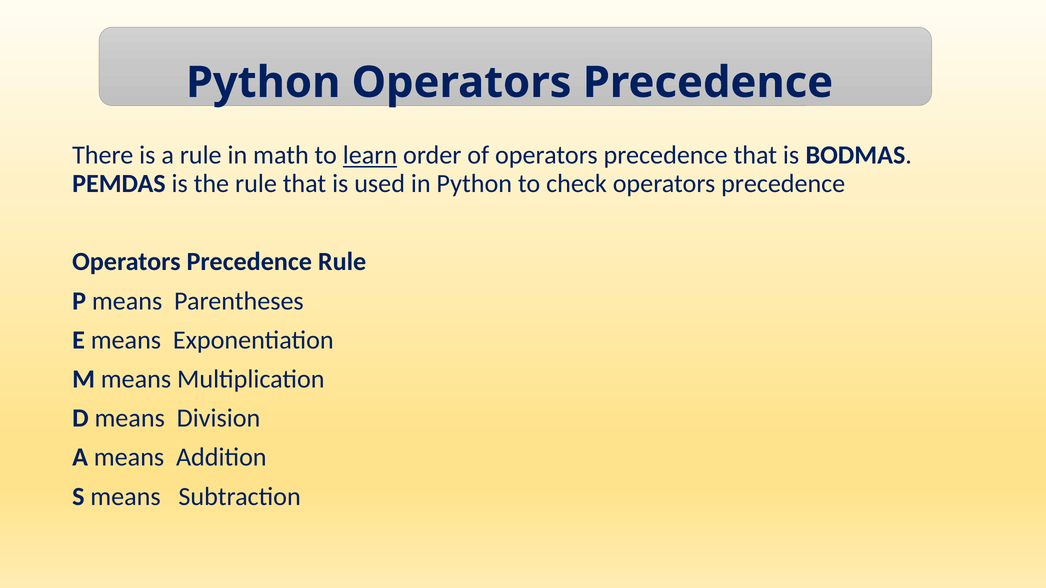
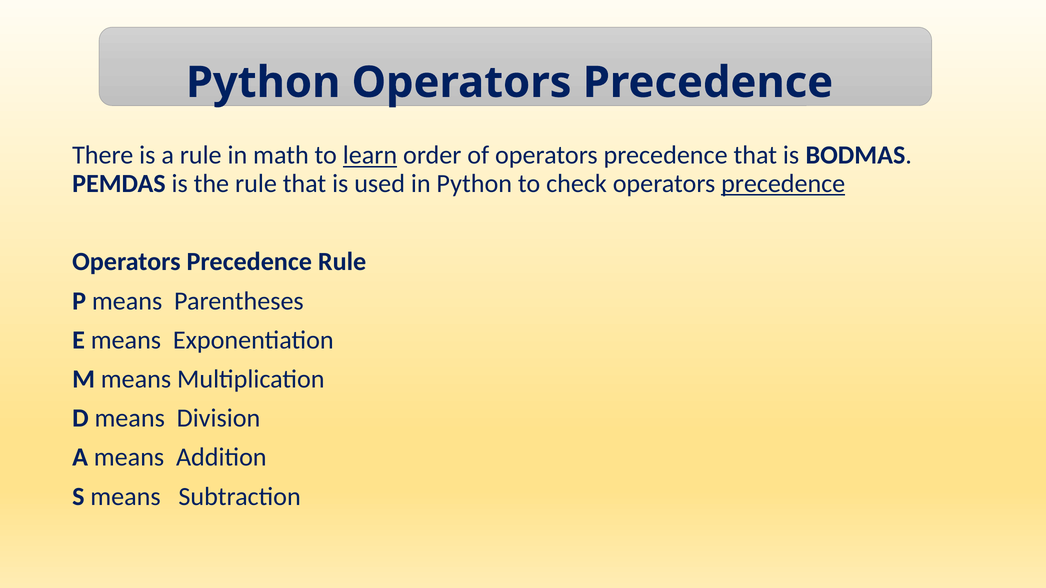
precedence at (783, 184) underline: none -> present
